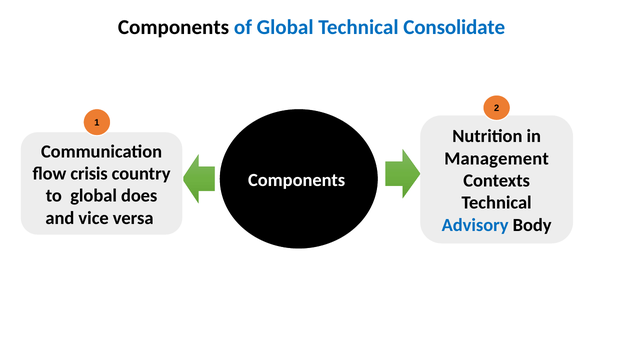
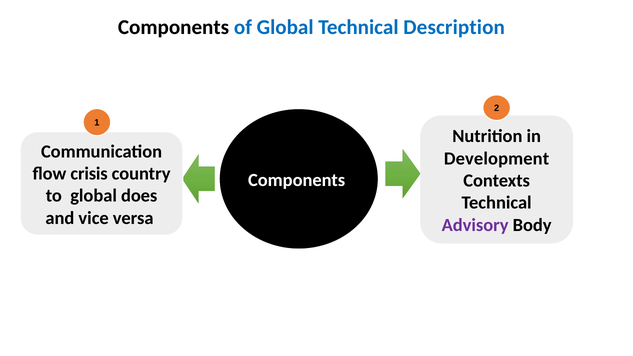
Consolidate: Consolidate -> Description
Management: Management -> Development
Advisory colour: blue -> purple
